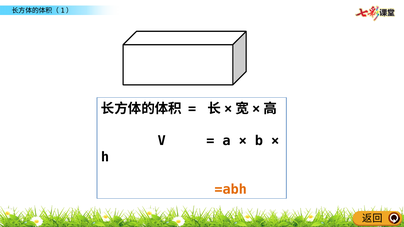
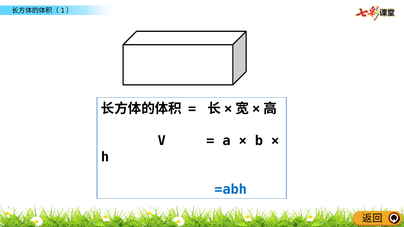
=abh colour: orange -> blue
